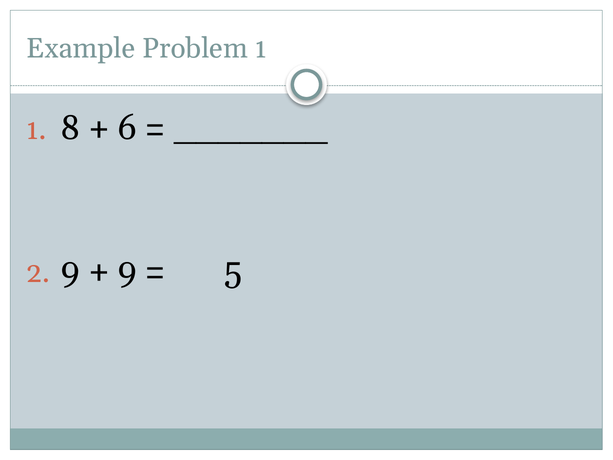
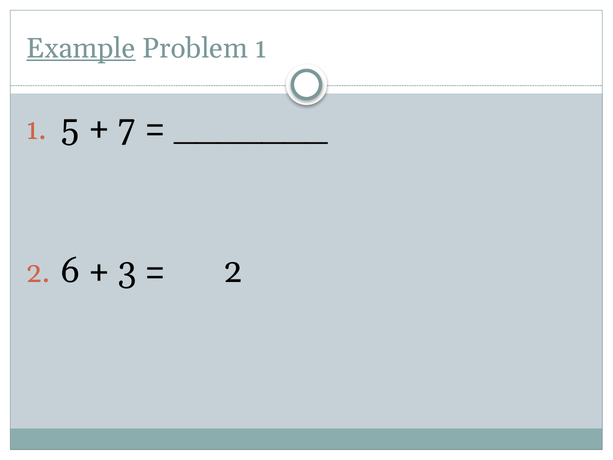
Example underline: none -> present
8: 8 -> 5
6: 6 -> 7
9 at (70, 271): 9 -> 6
9 at (127, 271): 9 -> 3
5 at (233, 271): 5 -> 2
